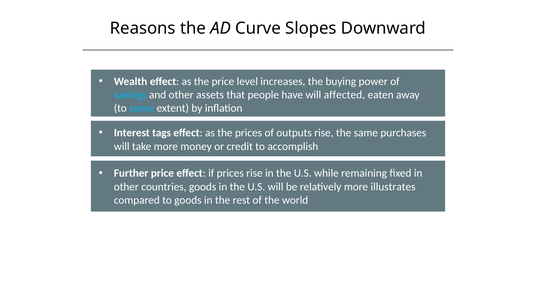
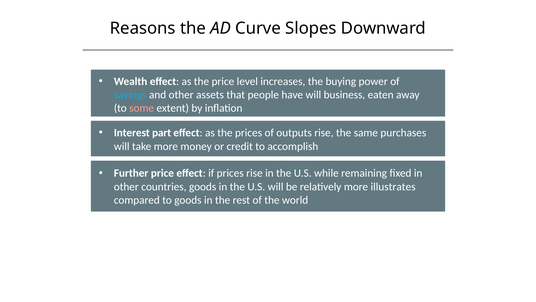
affected: affected -> business
some colour: light blue -> pink
tags: tags -> part
